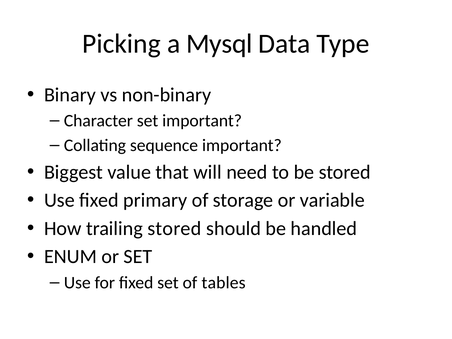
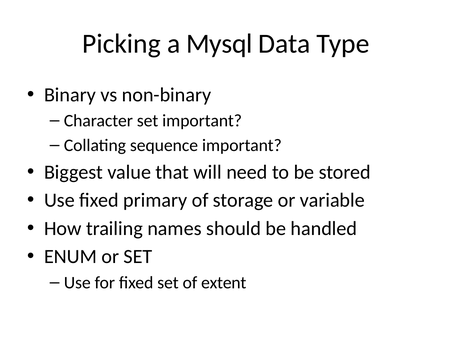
trailing stored: stored -> names
tables: tables -> extent
